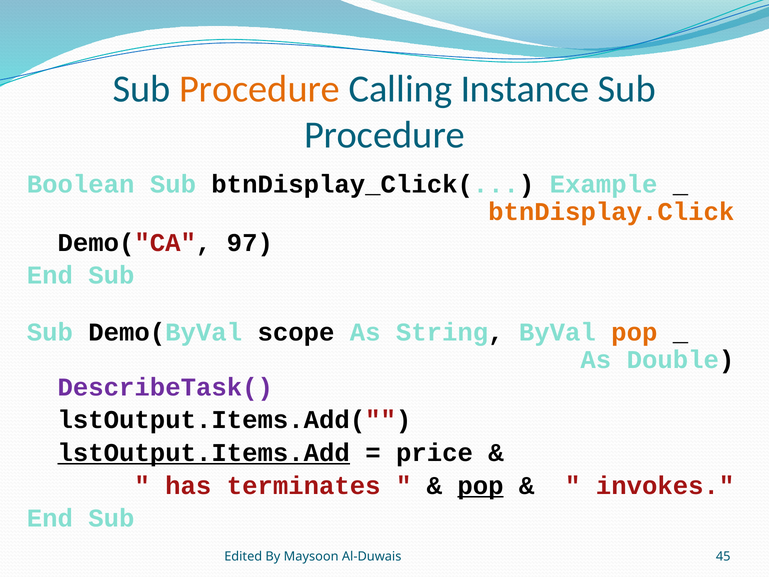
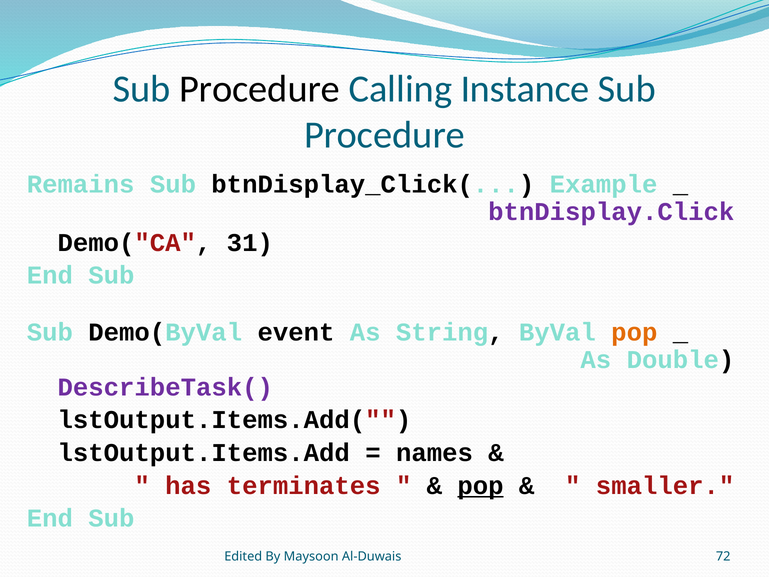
Procedure at (260, 89) colour: orange -> black
Boolean: Boolean -> Remains
btnDisplay.Click colour: orange -> purple
97: 97 -> 31
scope: scope -> event
lstOutput.Items.Add underline: present -> none
price: price -> names
invokes: invokes -> smaller
45: 45 -> 72
